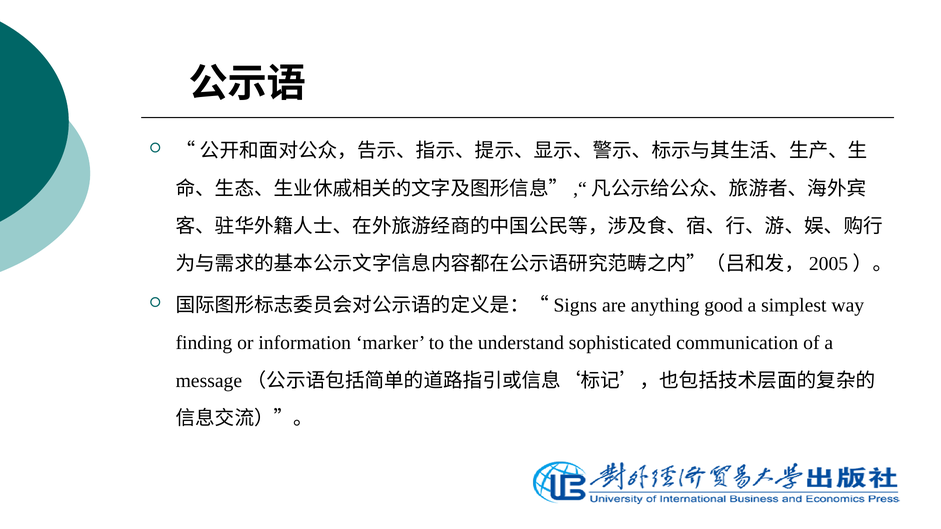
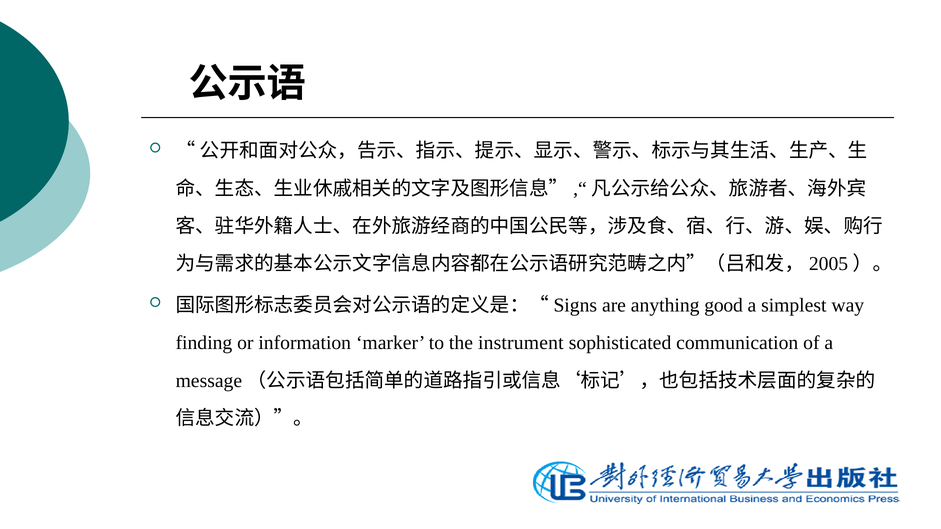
understand: understand -> instrument
